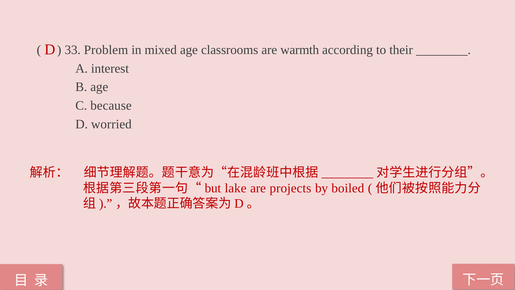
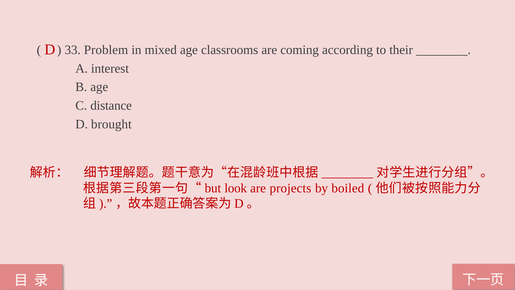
warmth: warmth -> coming
because: because -> distance
worried: worried -> brought
lake: lake -> look
